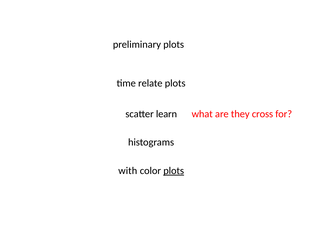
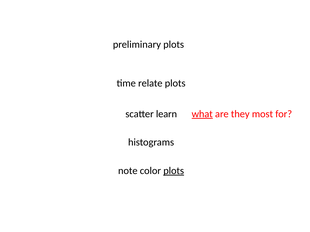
what underline: none -> present
cross: cross -> most
with: with -> note
